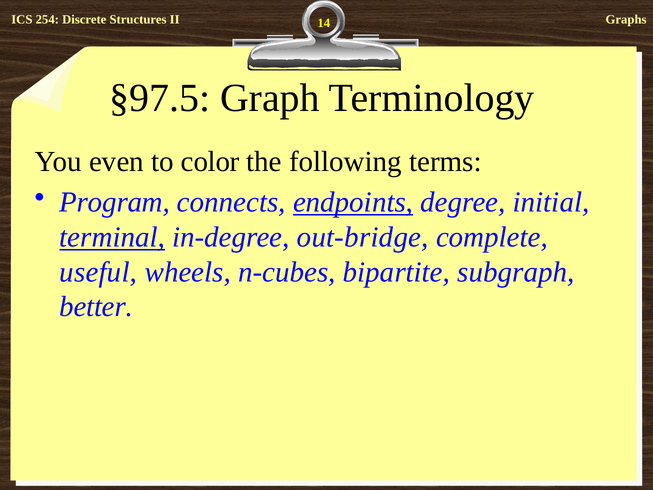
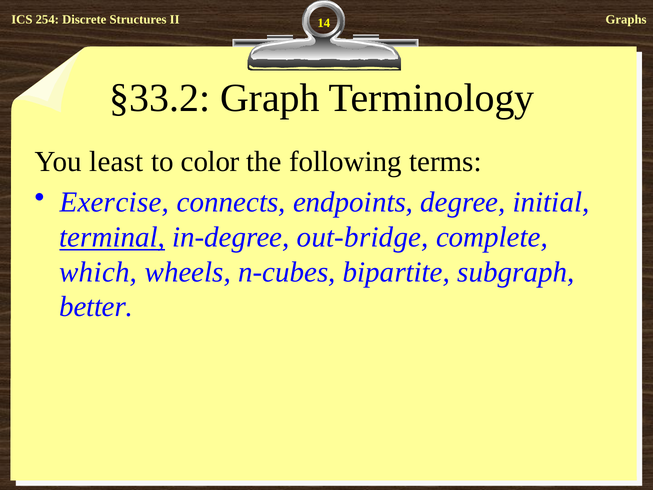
§97.5: §97.5 -> §33.2
even: even -> least
Program: Program -> Exercise
endpoints underline: present -> none
useful: useful -> which
